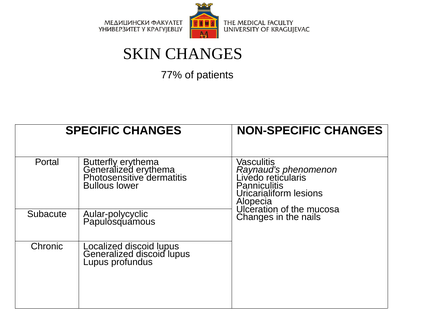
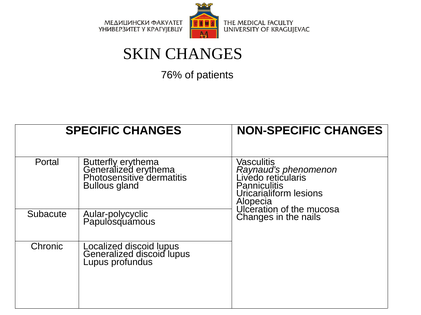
77%: 77% -> 76%
lower: lower -> gland
